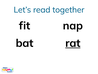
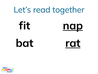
nap underline: none -> present
